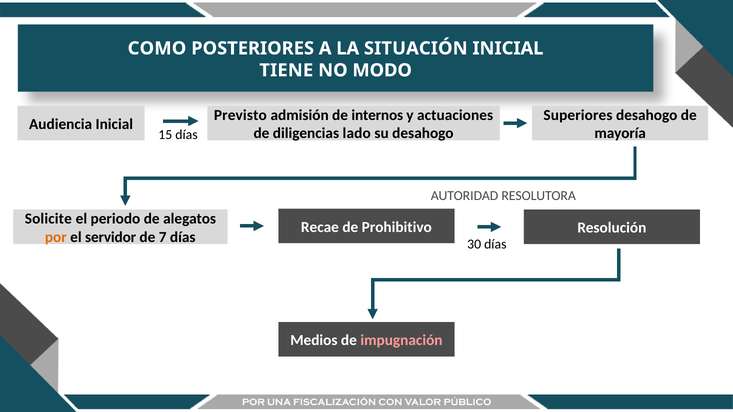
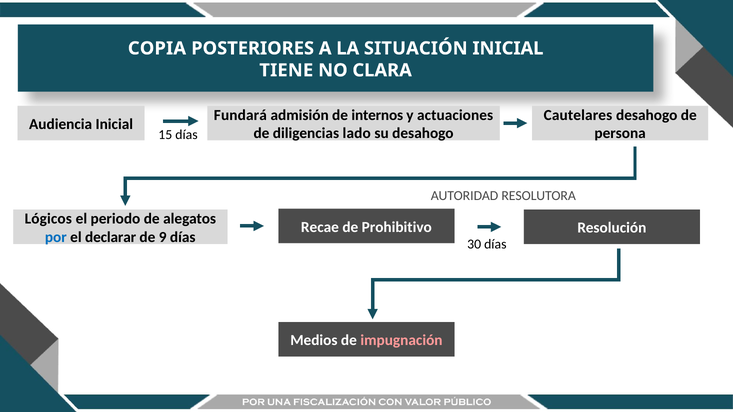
COMO: COMO -> COPIA
MODO: MODO -> CLARA
Previsto: Previsto -> Fundará
Superiores: Superiores -> Cautelares
mayoría: mayoría -> persona
Solicite: Solicite -> Lógicos
por colour: orange -> blue
servidor: servidor -> declarar
7: 7 -> 9
